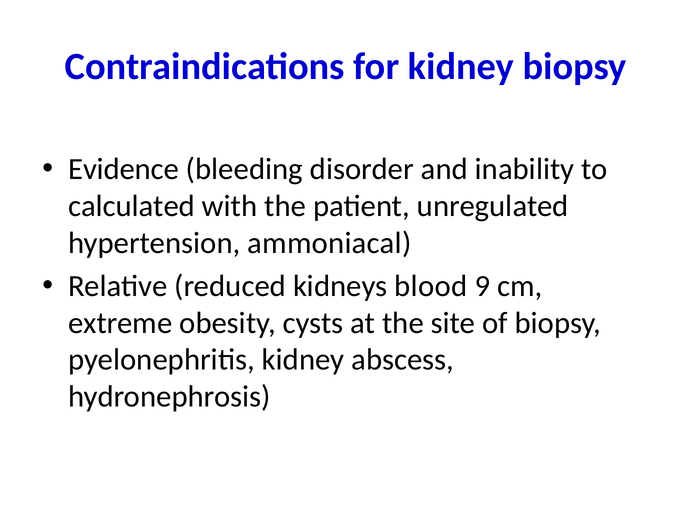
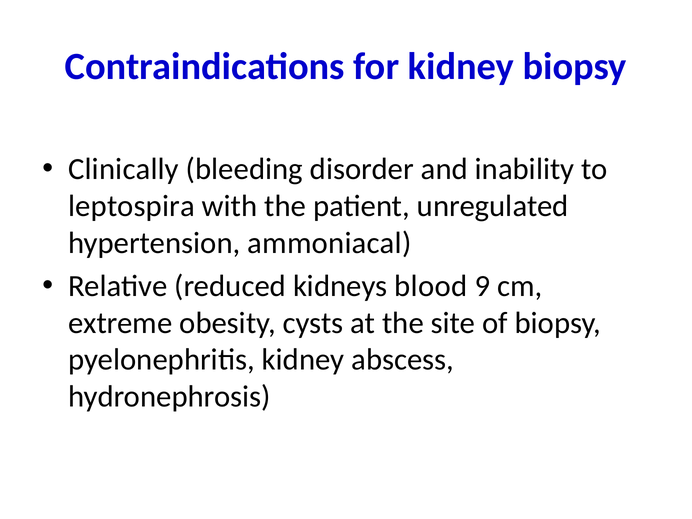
Evidence: Evidence -> Clinically
calculated: calculated -> leptospira
